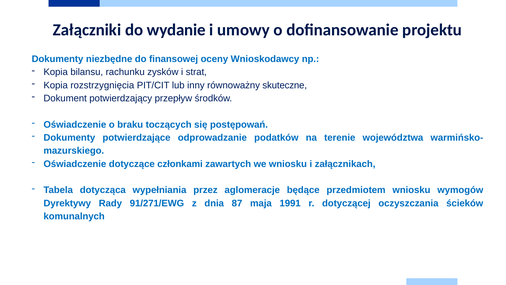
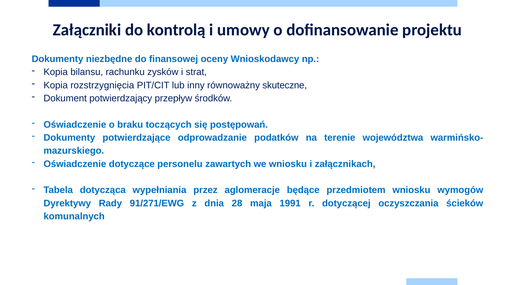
wydanie: wydanie -> kontrolą
członkami: członkami -> personelu
87: 87 -> 28
